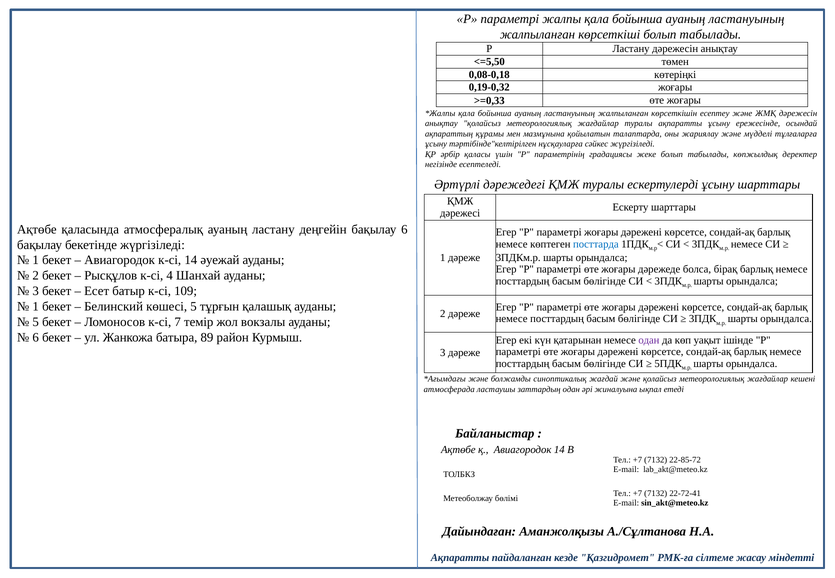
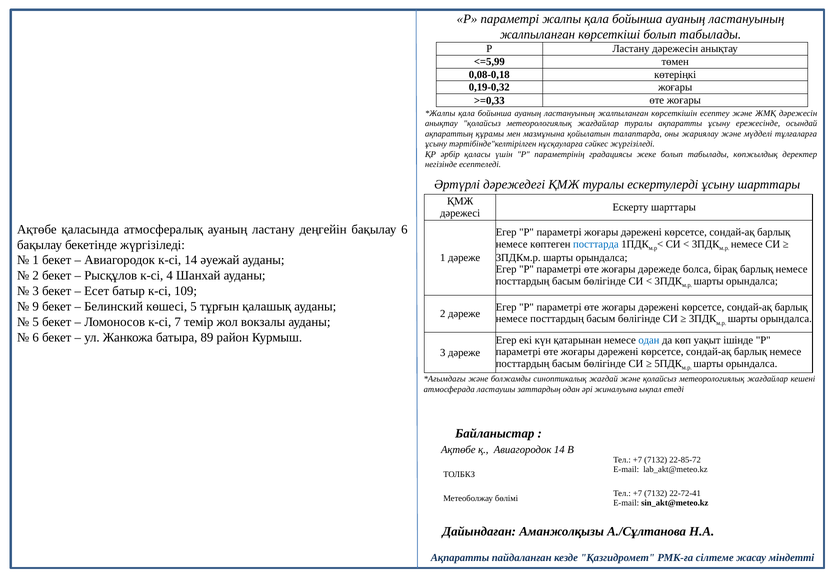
<=5,50: <=5,50 -> <=5,99
1 at (36, 307): 1 -> 9
одан at (649, 340) colour: purple -> blue
